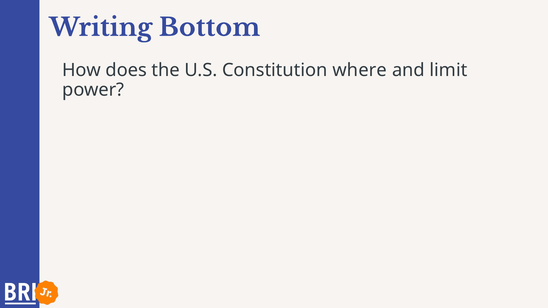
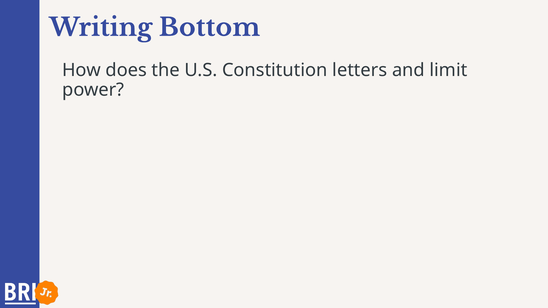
where: where -> letters
